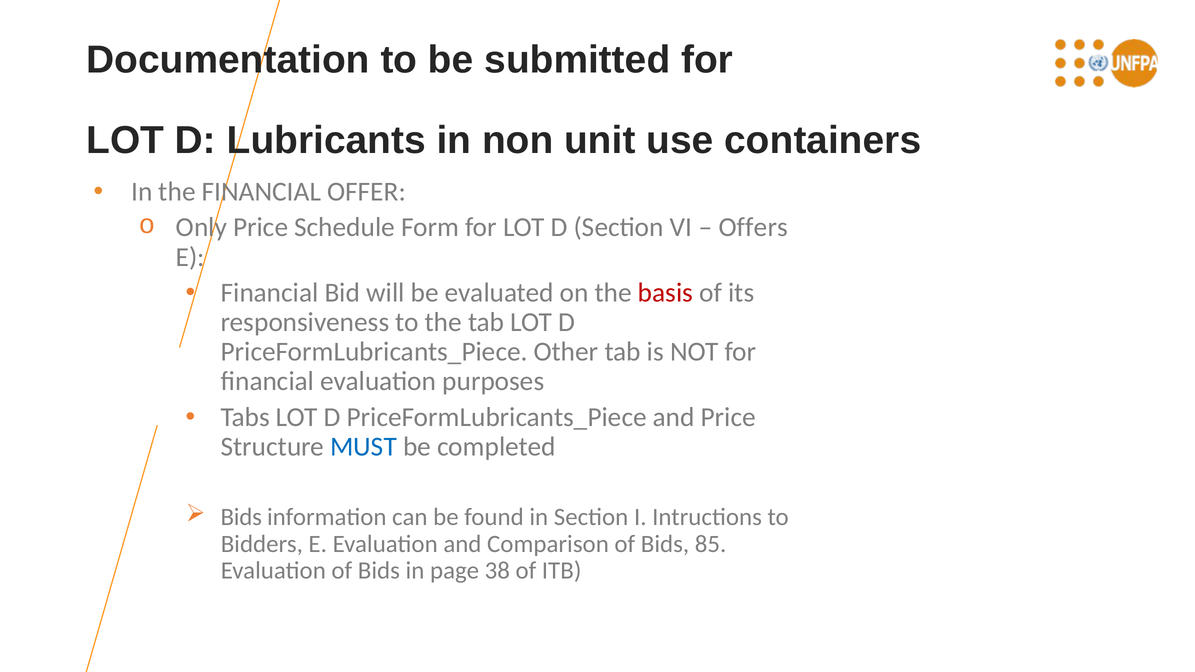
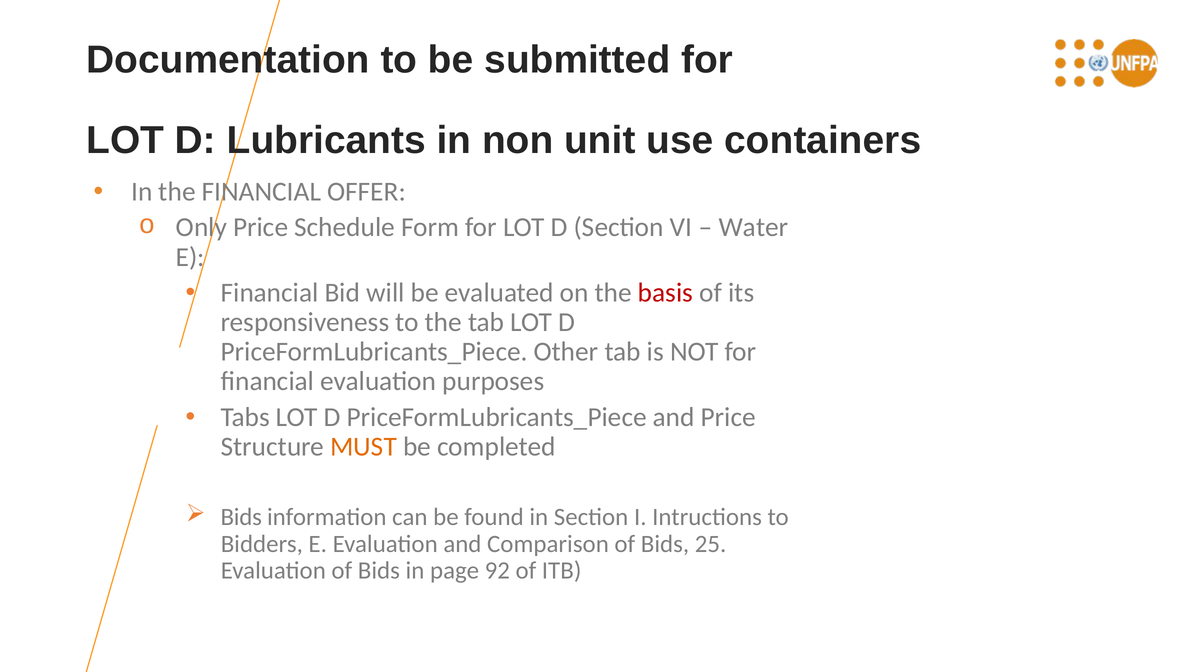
Offers: Offers -> Water
MUST colour: blue -> orange
85: 85 -> 25
38: 38 -> 92
